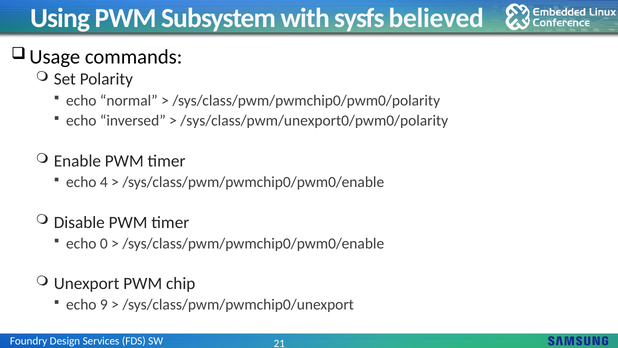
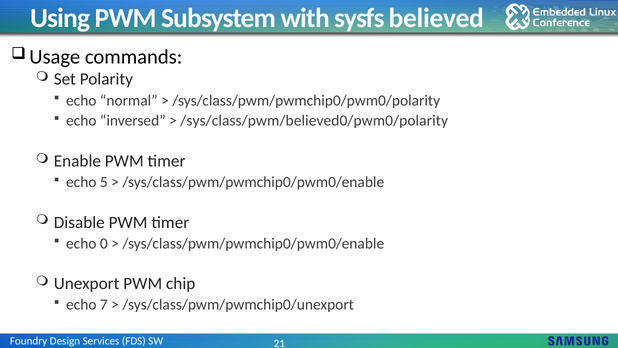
/sys/class/pwm/unexport0/pwm0/polarity: /sys/class/pwm/unexport0/pwm0/polarity -> /sys/class/pwm/believed0/pwm0/polarity
4: 4 -> 5
9: 9 -> 7
